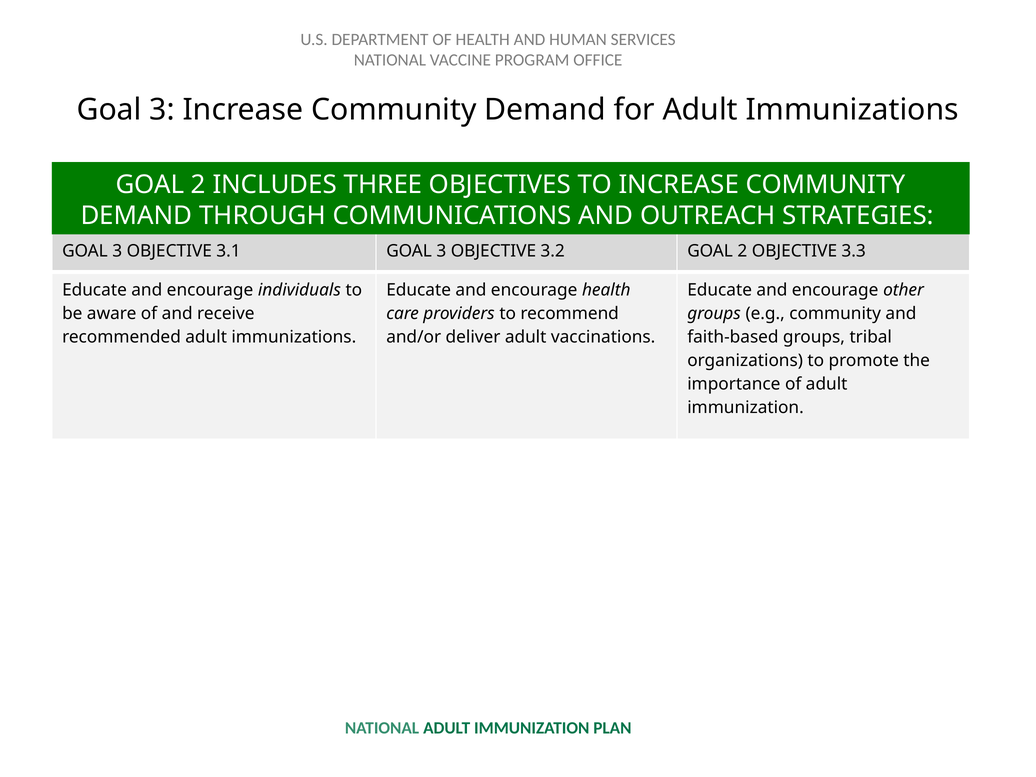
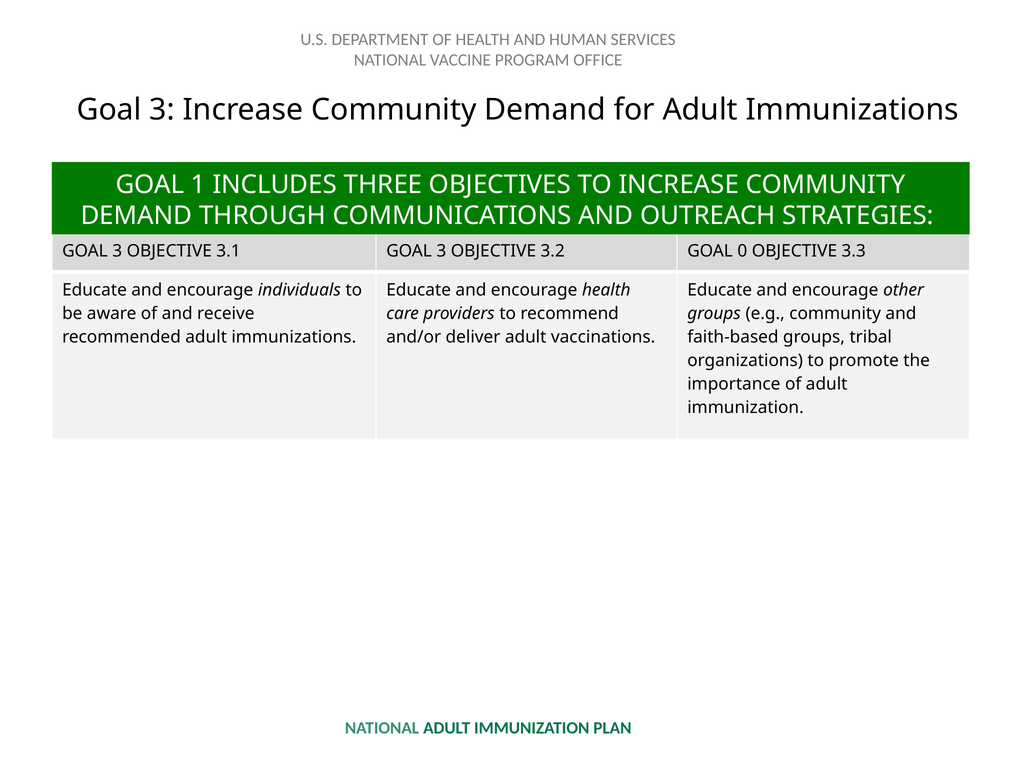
2 at (198, 184): 2 -> 1
3.2 GOAL 2: 2 -> 0
